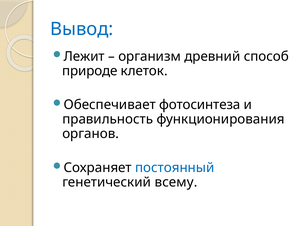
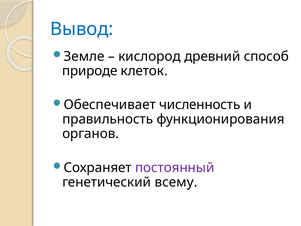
Лежит: Лежит -> Земле
организм: организм -> кислород
фотосинтеза: фотосинтеза -> численность
постоянный colour: blue -> purple
